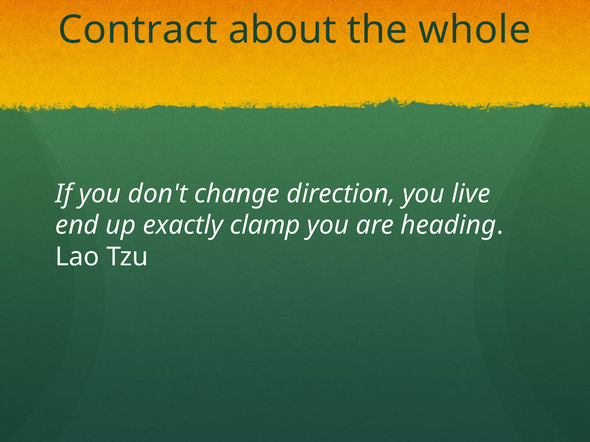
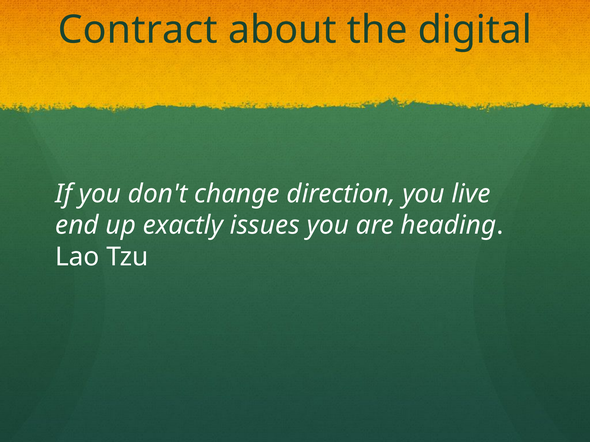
whole: whole -> digital
clamp: clamp -> issues
